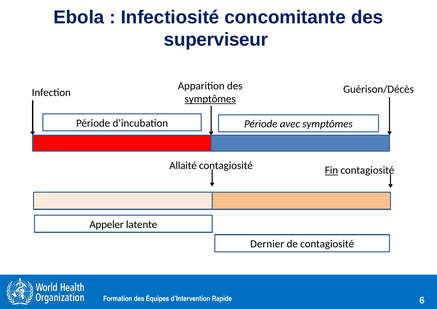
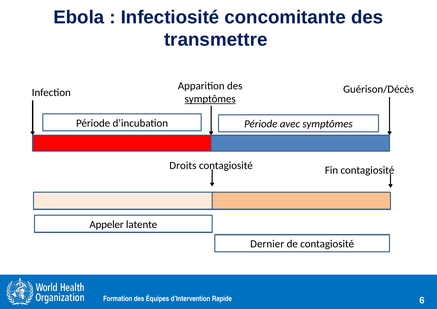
superviseur: superviseur -> transmettre
Allaité: Allaité -> Droits
Fin underline: present -> none
